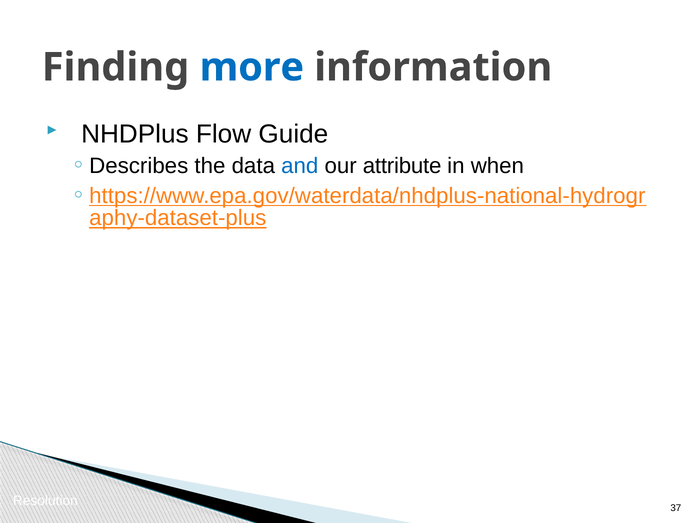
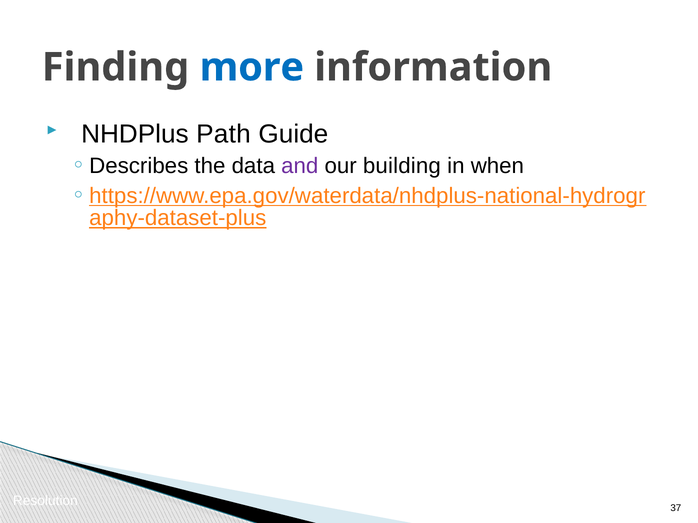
Flow: Flow -> Path
and colour: blue -> purple
attribute: attribute -> building
